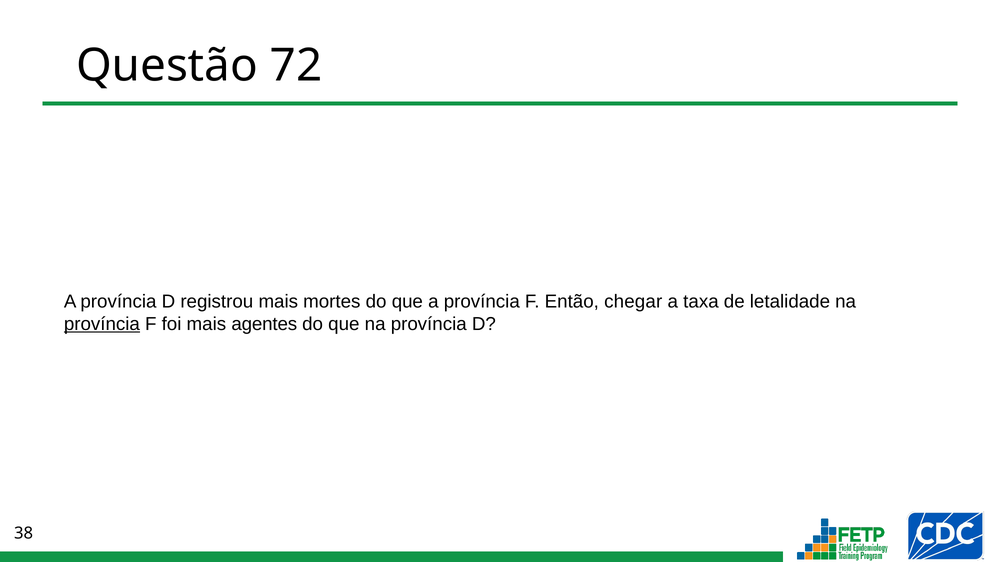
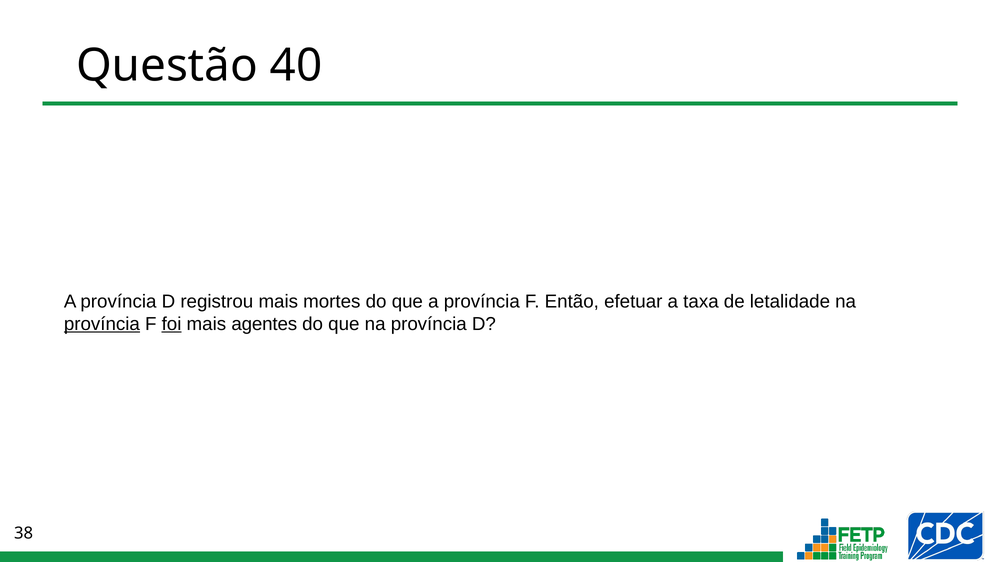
72: 72 -> 40
chegar: chegar -> efetuar
foi underline: none -> present
